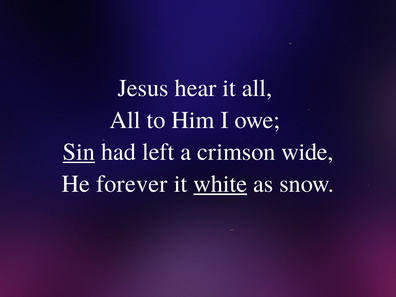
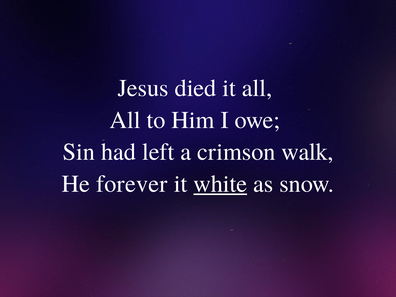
hear: hear -> died
Sin underline: present -> none
wide: wide -> walk
